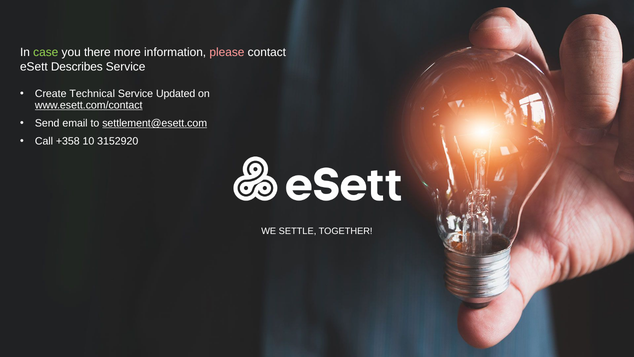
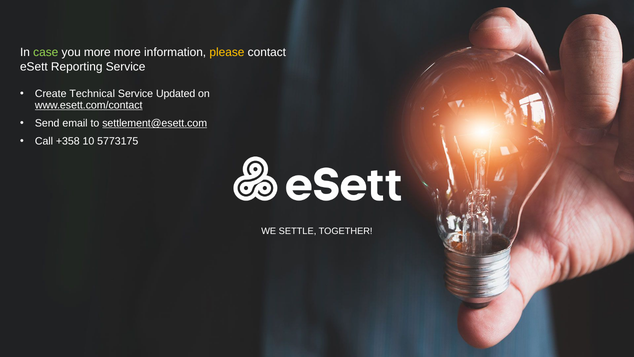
you there: there -> more
please colour: pink -> yellow
Describes: Describes -> Reporting
3152920: 3152920 -> 5773175
